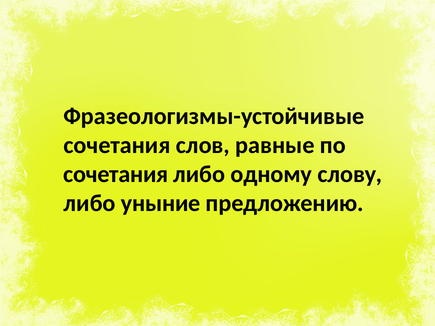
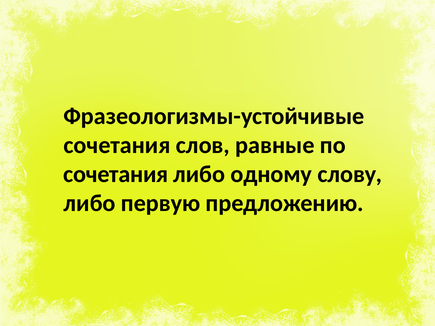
уныние: уныние -> первую
